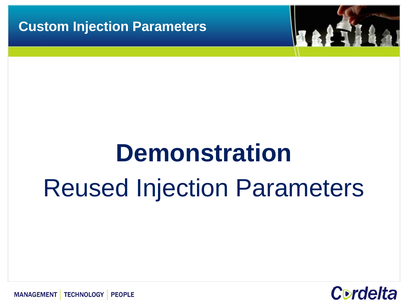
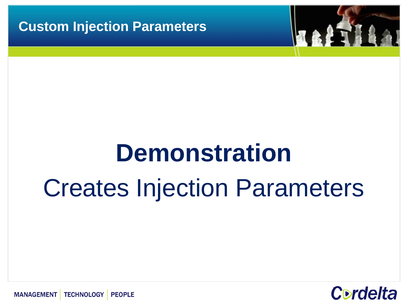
Reused: Reused -> Creates
